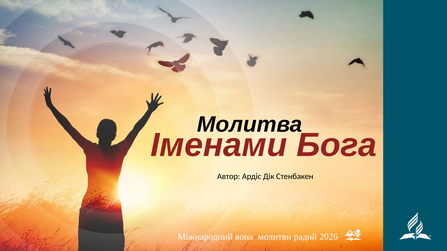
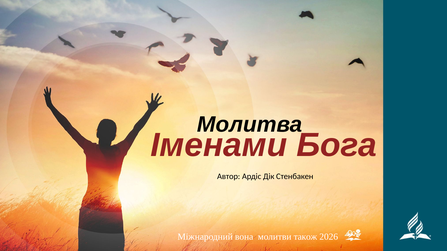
радий: радий -> також
